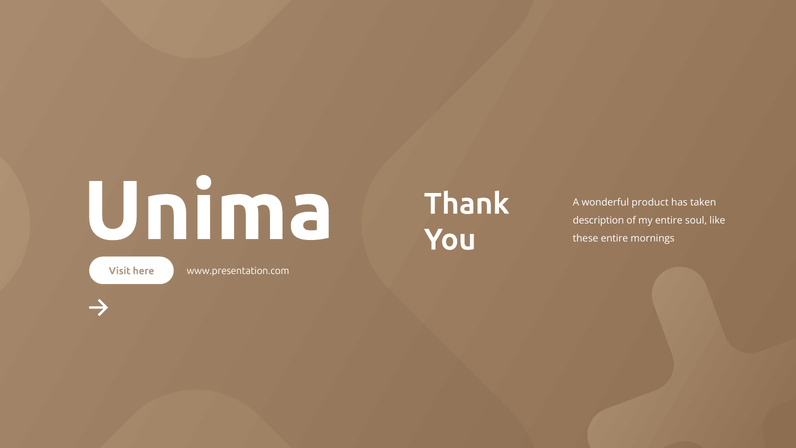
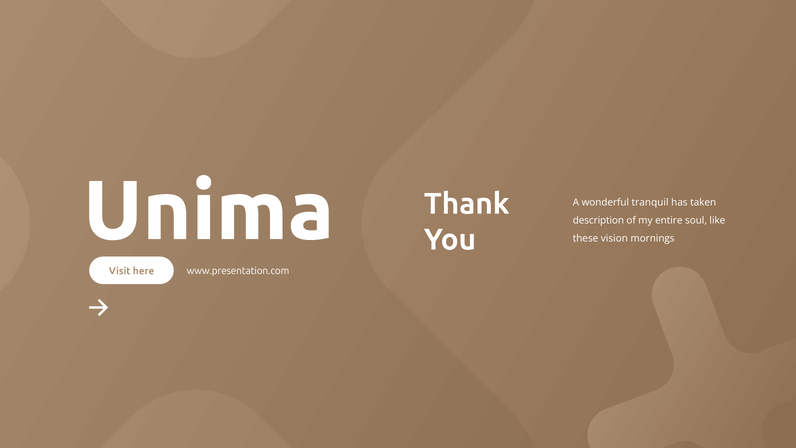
product: product -> tranquil
these entire: entire -> vision
